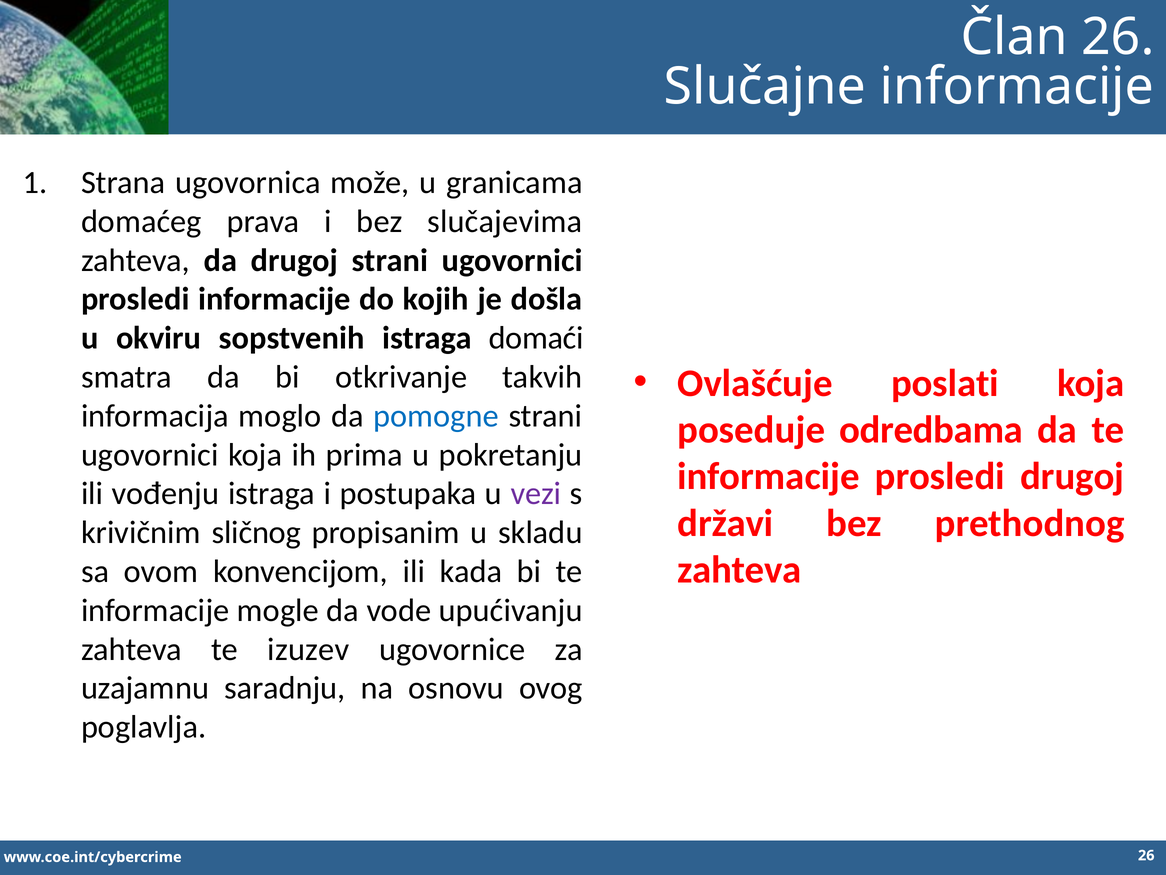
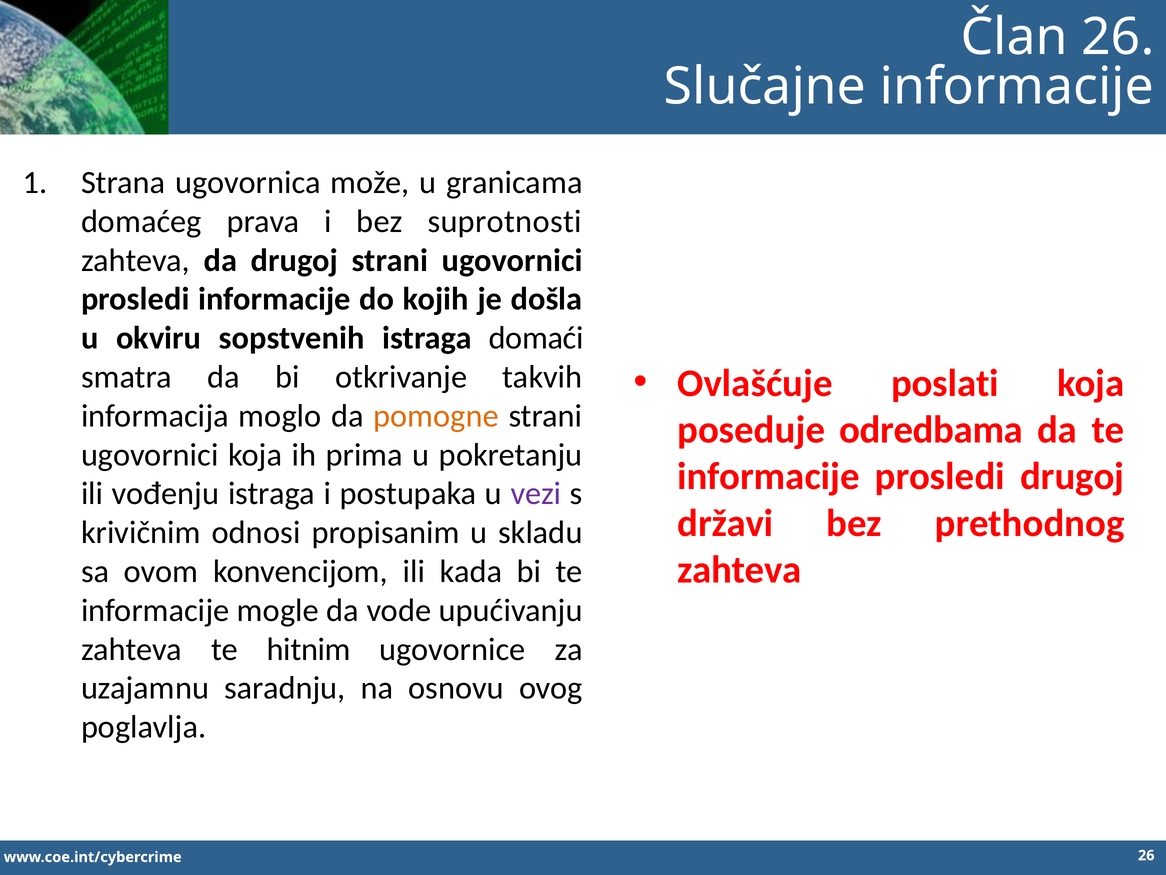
slučajevima: slučajevima -> suprotnosti
pomogne colour: blue -> orange
sličnog: sličnog -> odnosi
izuzev: izuzev -> hitnim
